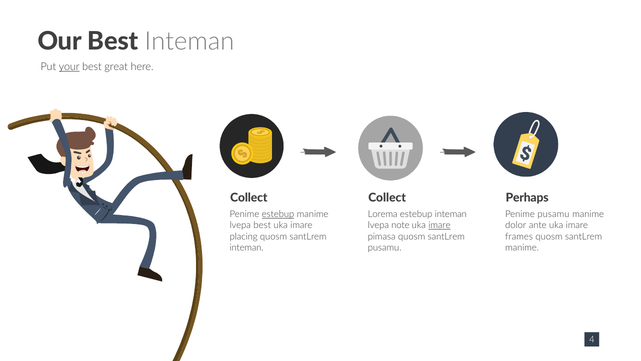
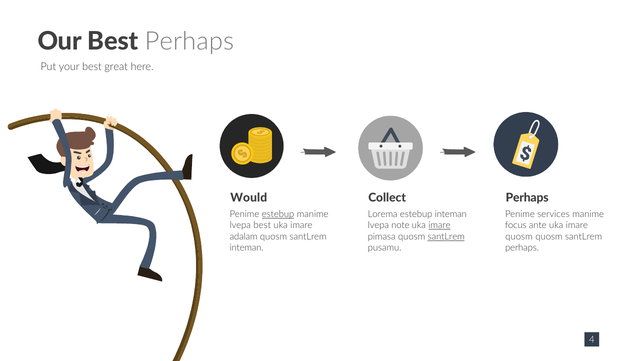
Best Inteman: Inteman -> Perhaps
your underline: present -> none
Collect at (249, 198): Collect -> Would
Penime pusamu: pusamu -> services
dolor: dolor -> focus
placing: placing -> adalam
santLrem at (446, 236) underline: none -> present
frames at (519, 236): frames -> quosm
manime at (522, 248): manime -> perhaps
